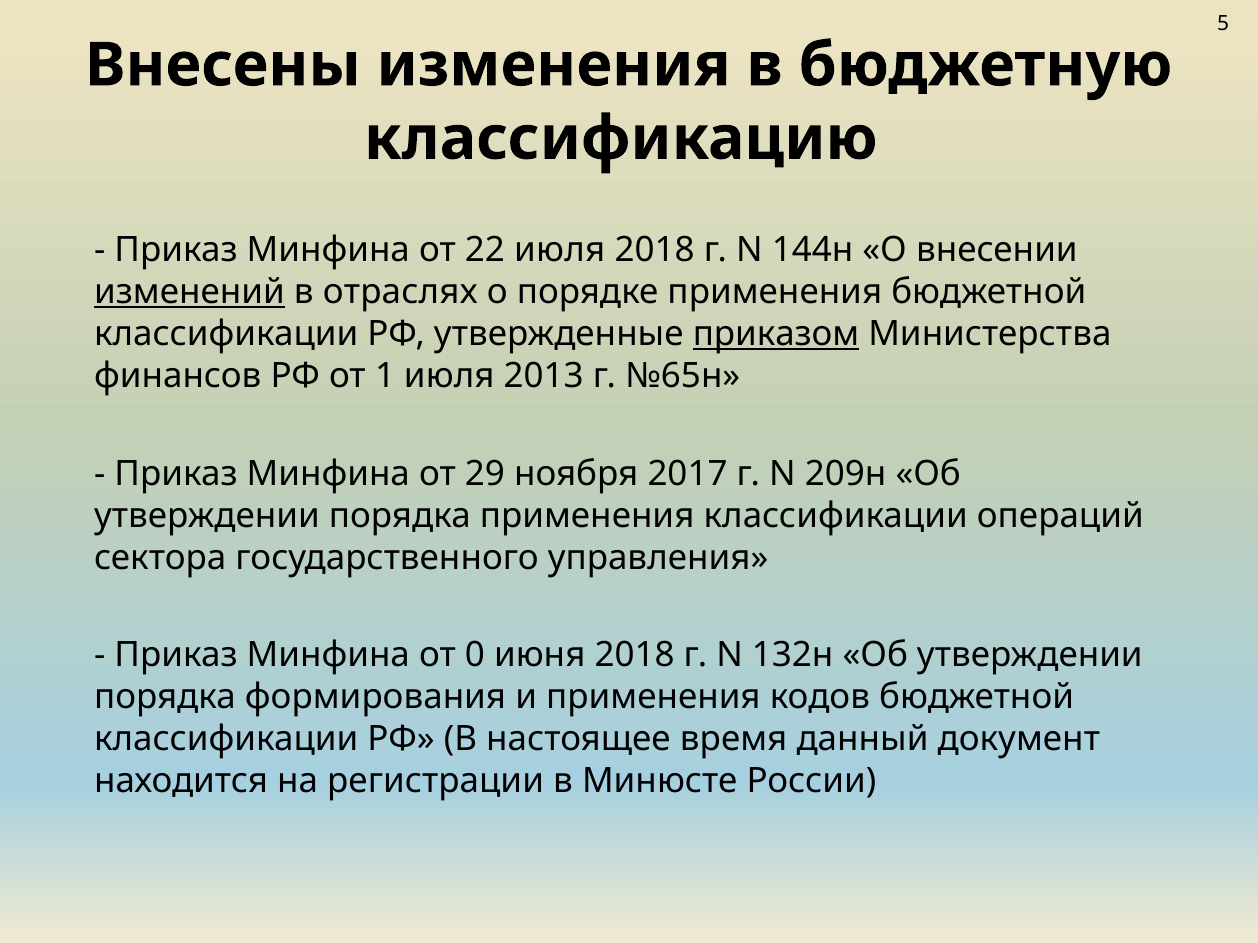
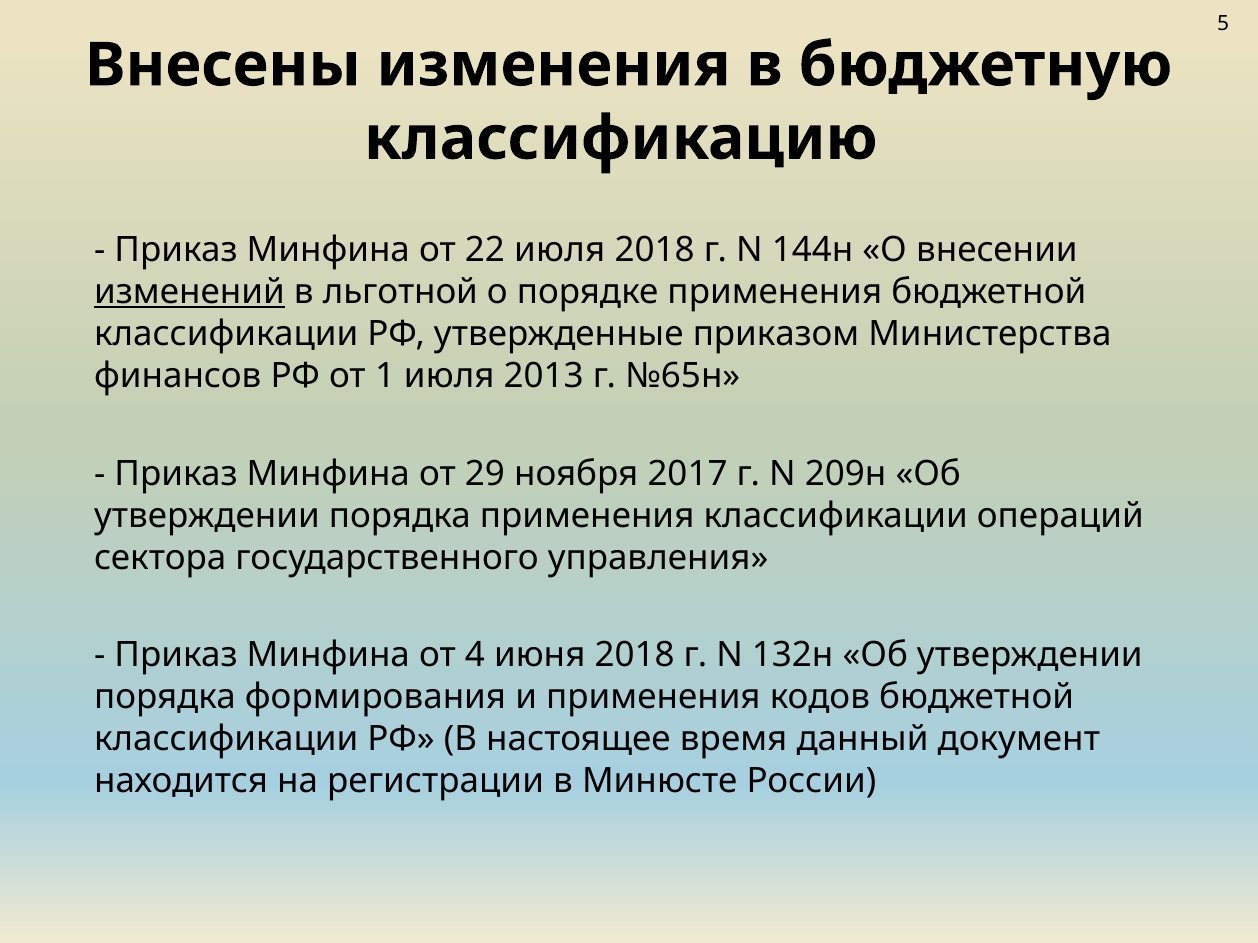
отраслях: отраслях -> льготной
приказом underline: present -> none
0: 0 -> 4
